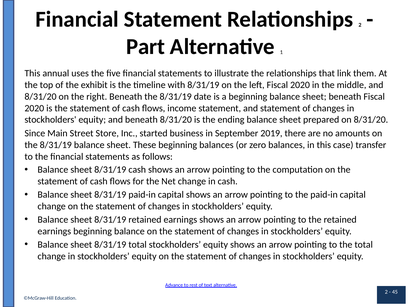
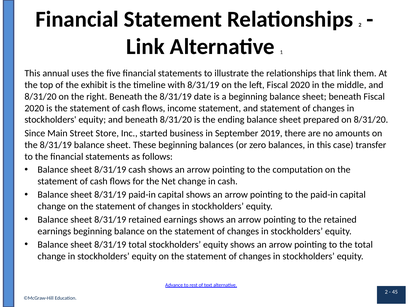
Part at (146, 47): Part -> Link
